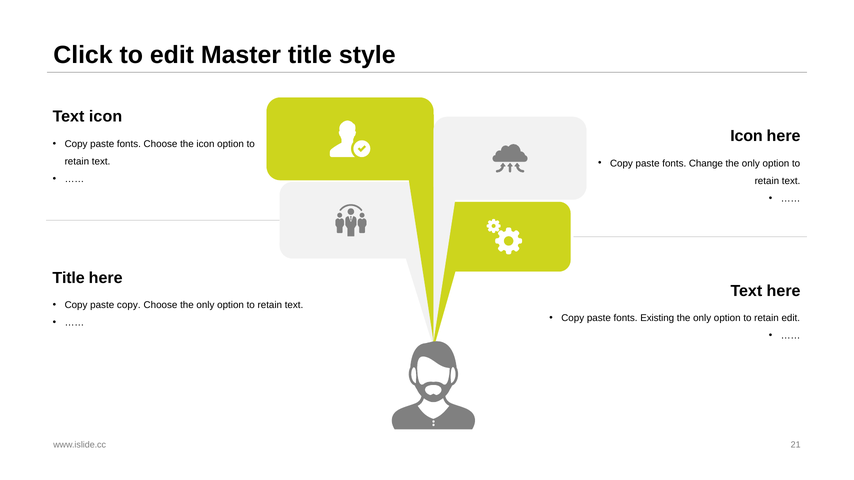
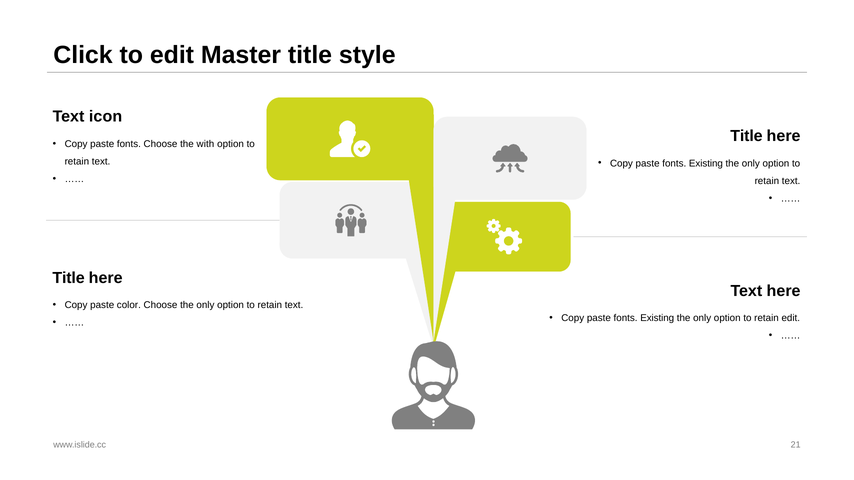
Icon at (746, 136): Icon -> Title
the icon: icon -> with
Change at (706, 163): Change -> Existing
paste copy: copy -> color
